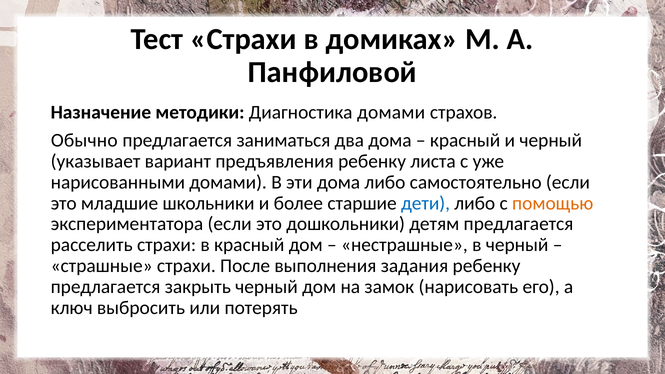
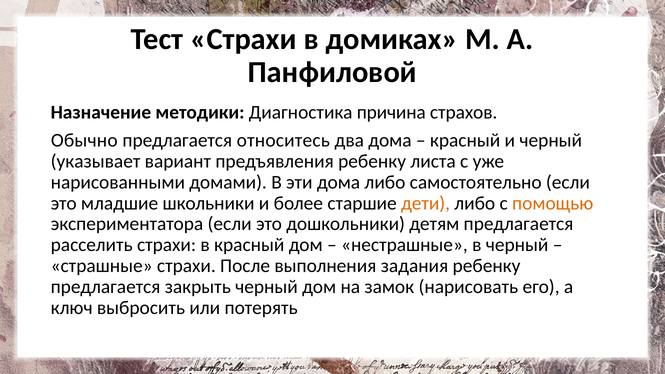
Диагностика домами: домами -> причина
заниматься: заниматься -> относитесь
дети colour: blue -> orange
